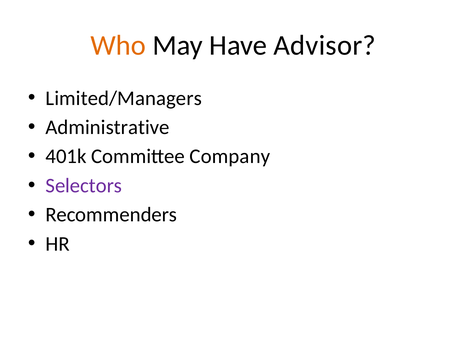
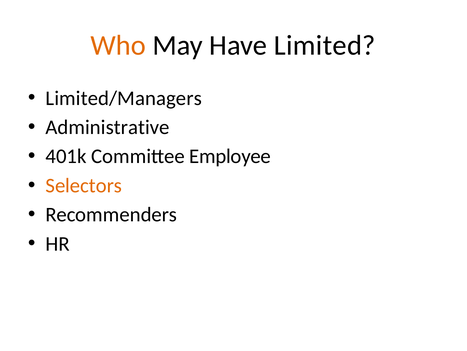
Advisor: Advisor -> Limited
Company: Company -> Employee
Selectors colour: purple -> orange
